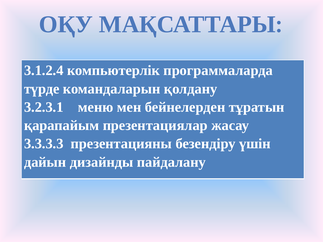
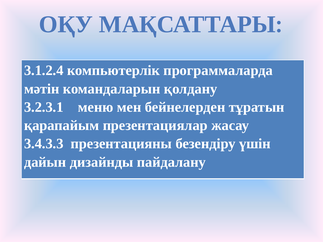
түрде: түрде -> мәтін
3.3.3.3: 3.3.3.3 -> 3.4.3.3
